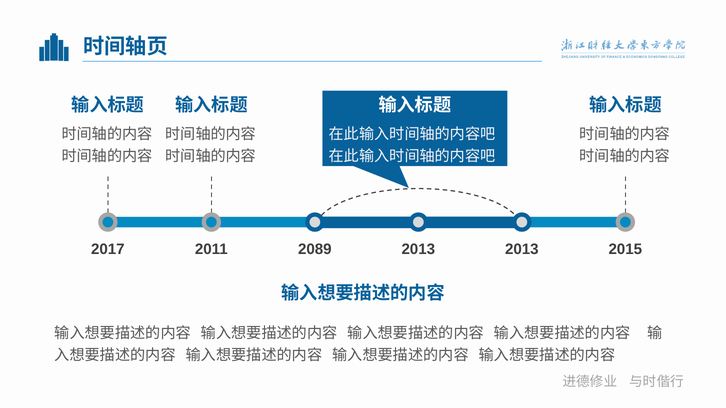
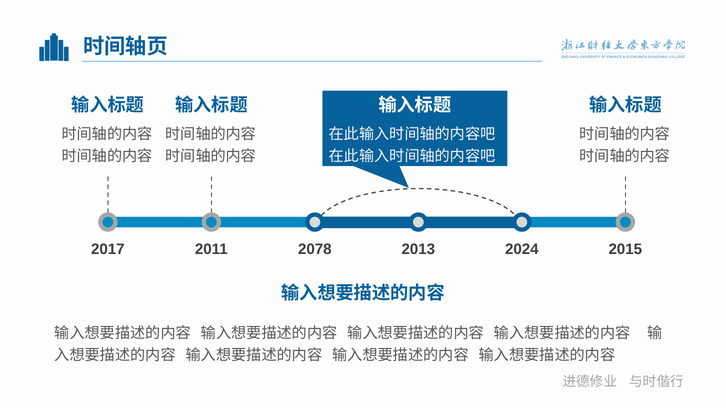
2089: 2089 -> 2078
2013 2013: 2013 -> 2024
